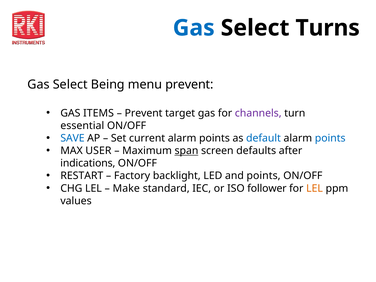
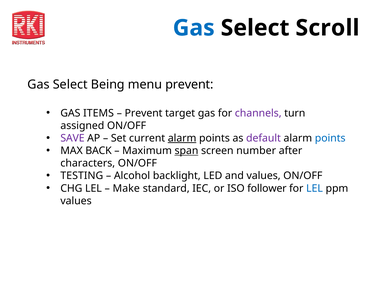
Turns: Turns -> Scroll
essential: essential -> assigned
SAVE colour: blue -> purple
alarm at (182, 138) underline: none -> present
default colour: blue -> purple
USER: USER -> BACK
defaults: defaults -> number
indications: indications -> characters
RESTART: RESTART -> TESTING
Factory: Factory -> Alcohol
and points: points -> values
LEL at (315, 188) colour: orange -> blue
